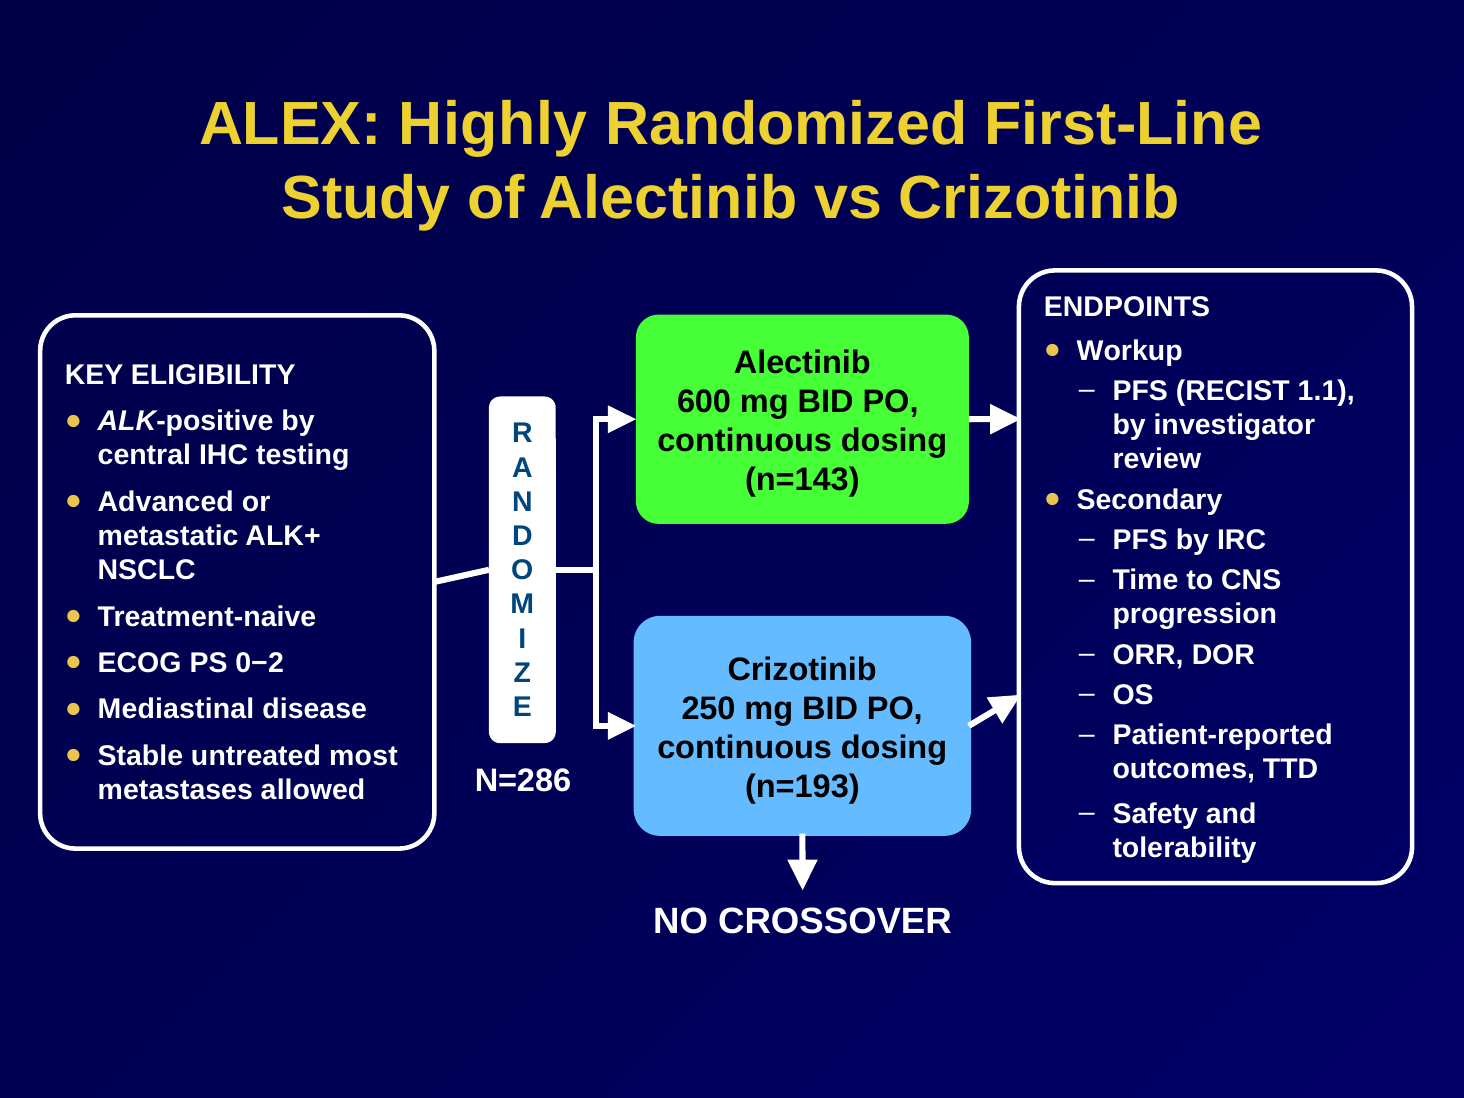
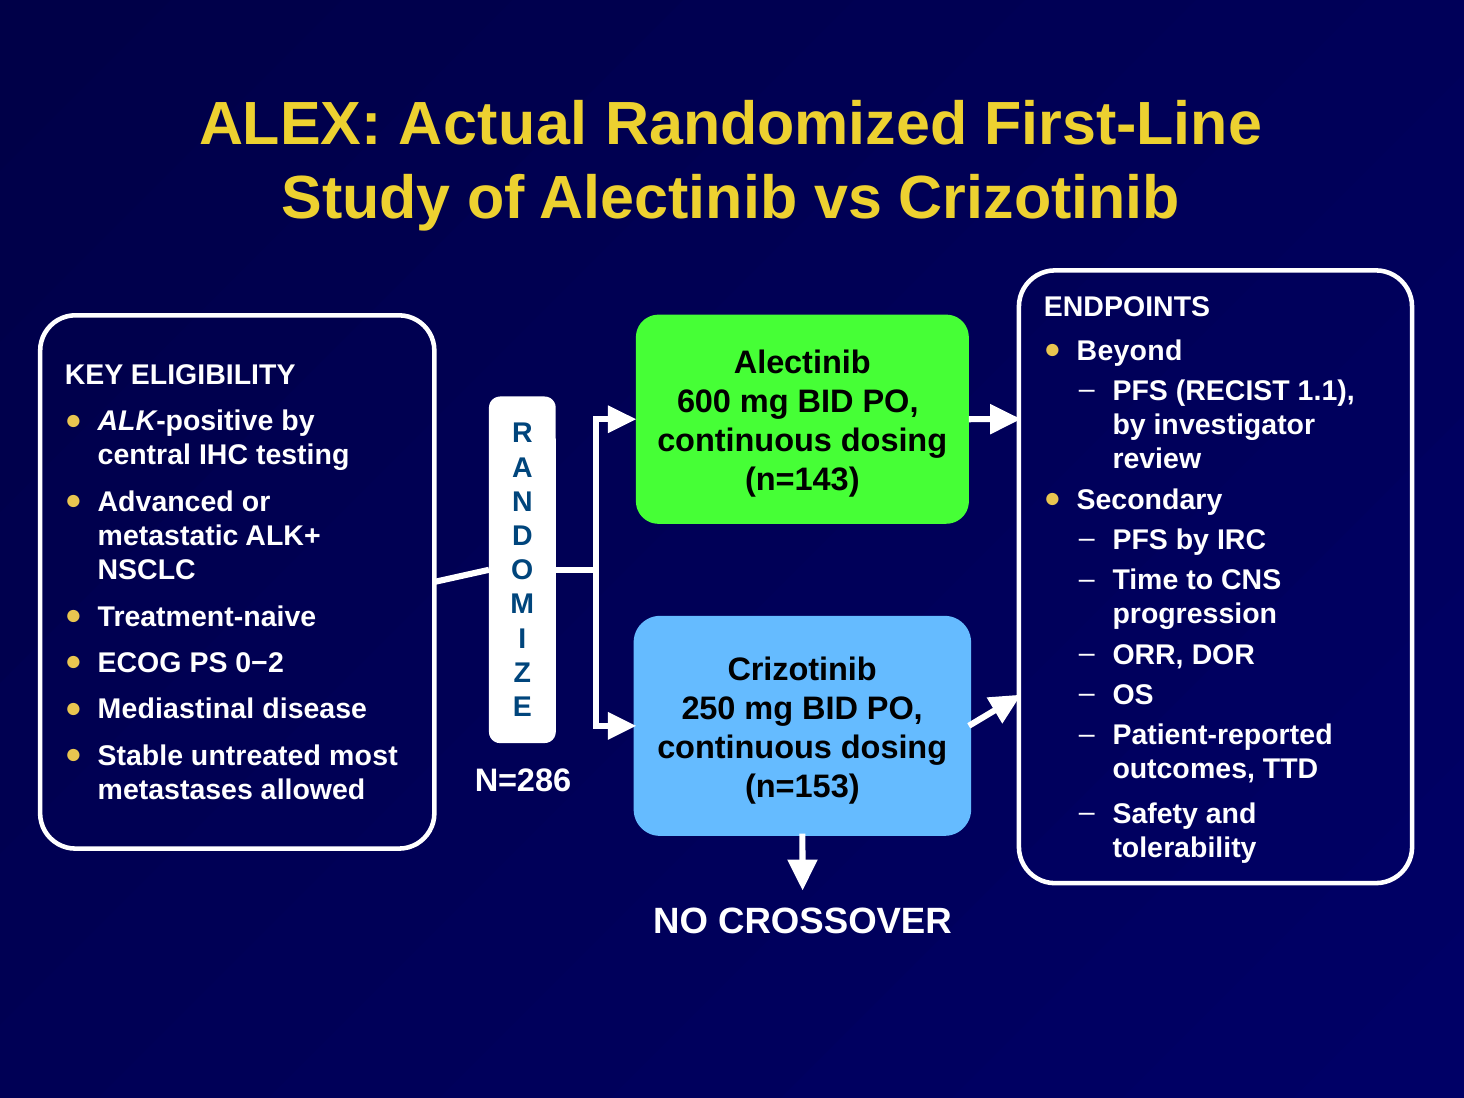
Highly: Highly -> Actual
Workup: Workup -> Beyond
n=193: n=193 -> n=153
